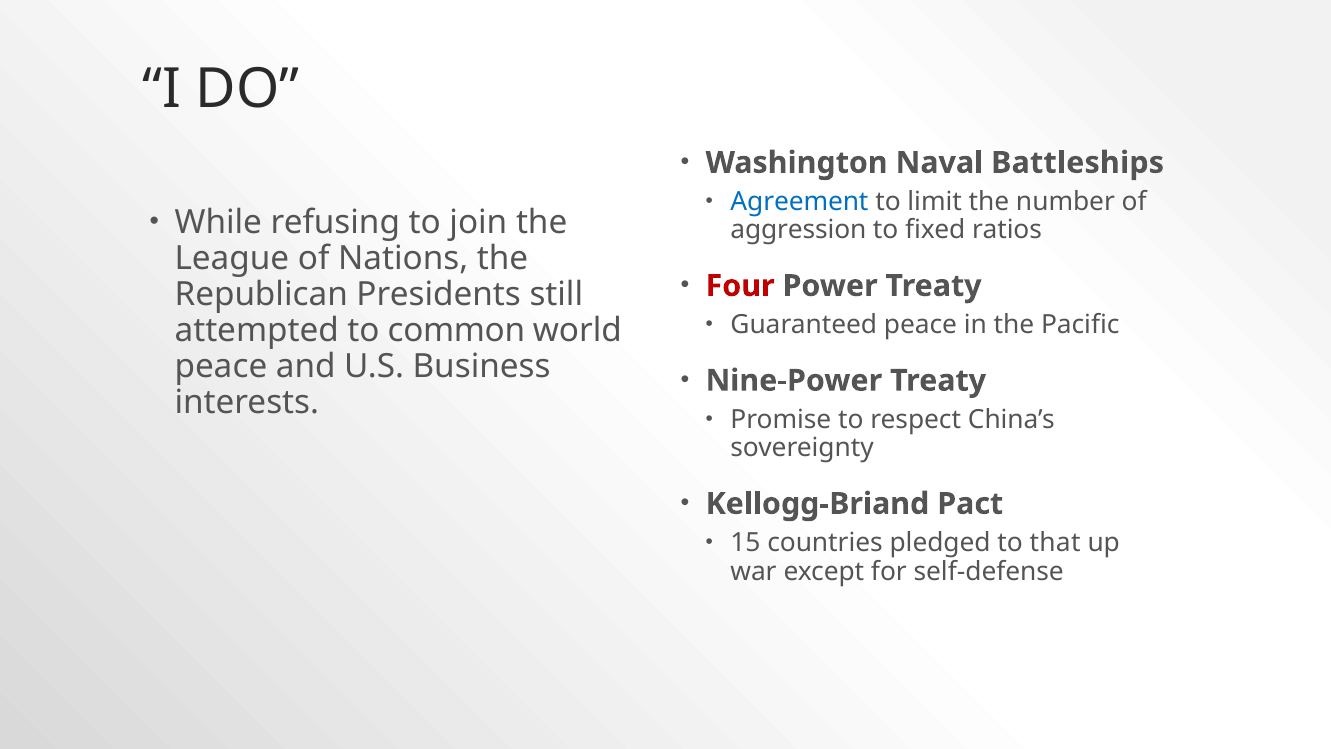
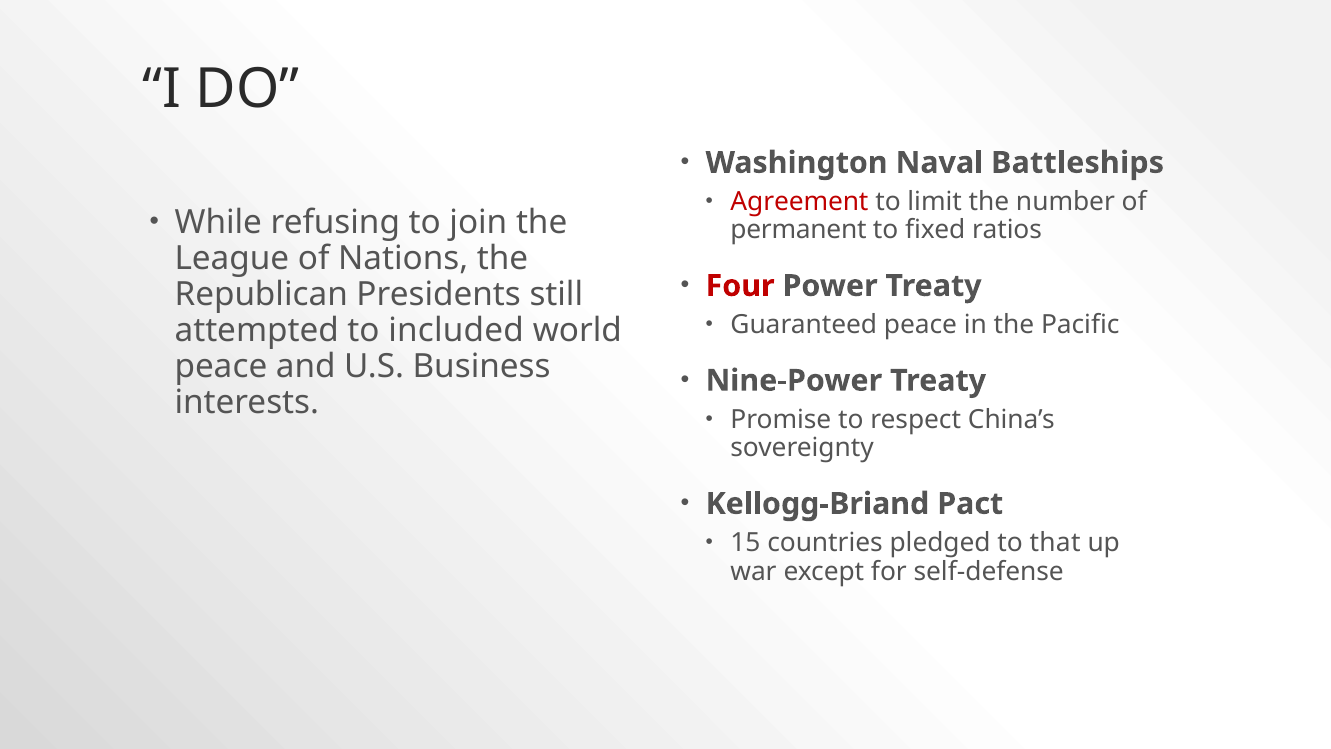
Agreement colour: blue -> red
aggression: aggression -> permanent
common: common -> included
